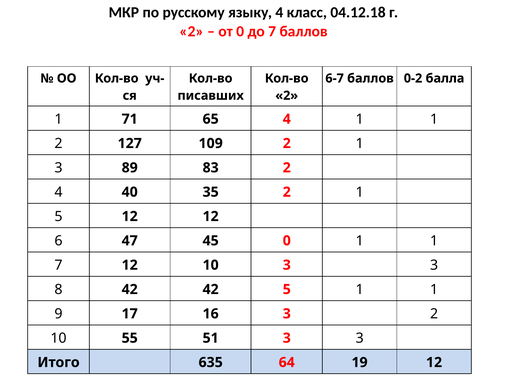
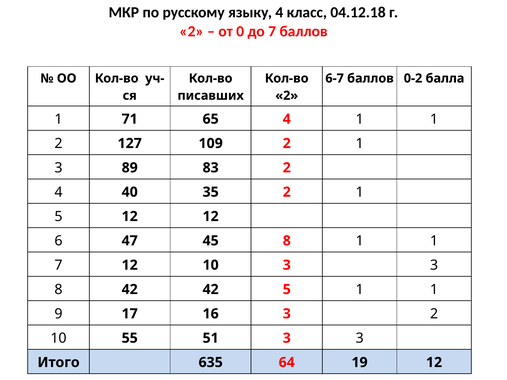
45 0: 0 -> 8
